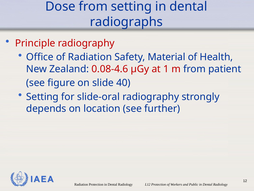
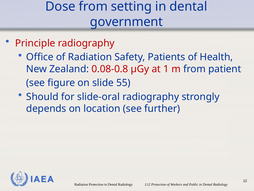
radiographs: radiographs -> government
Material: Material -> Patients
0.08-4.6: 0.08-4.6 -> 0.08-0.8
40: 40 -> 55
Setting at (42, 97): Setting -> Should
